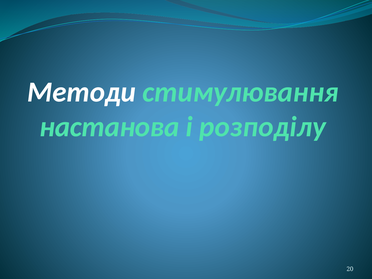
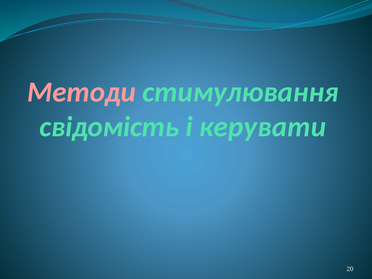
Методи colour: white -> pink
настанова: настанова -> свідомість
розподілу: розподілу -> керувати
